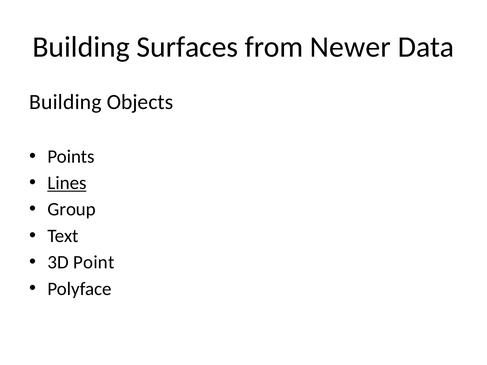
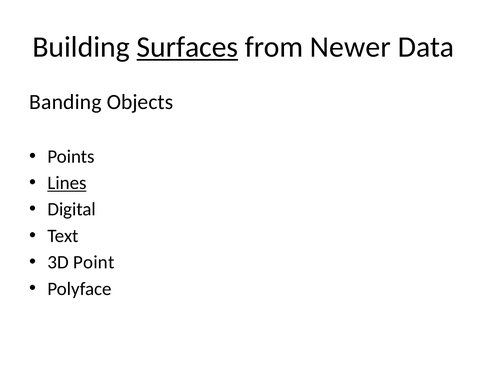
Surfaces underline: none -> present
Building at (65, 102): Building -> Banding
Group: Group -> Digital
